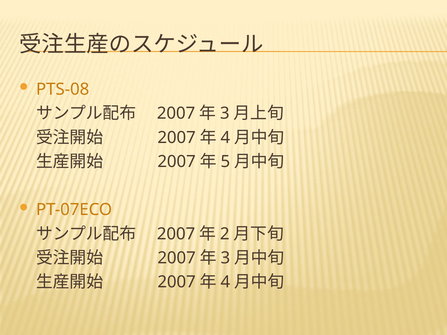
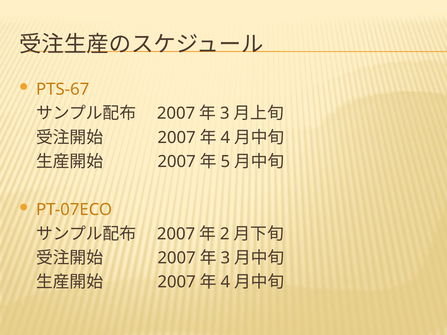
PTS-08: PTS-08 -> PTS-67
